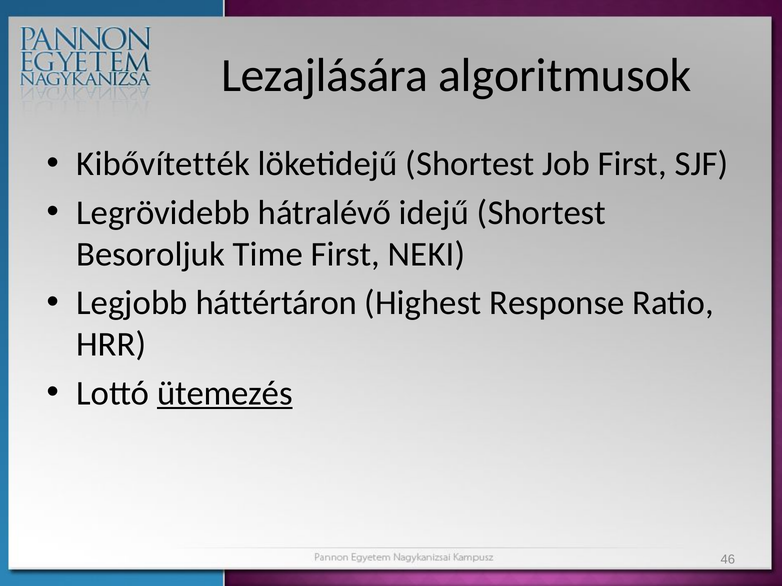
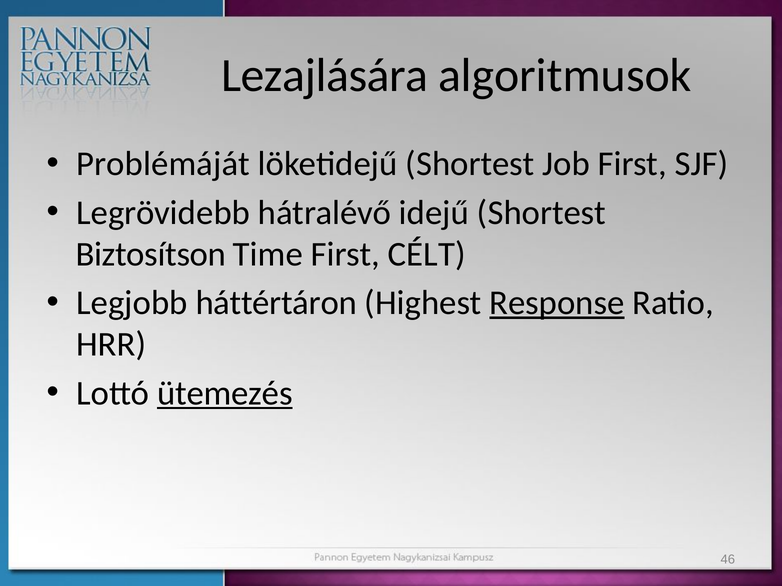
Kibővítették: Kibővítették -> Problémáját
Besoroljuk: Besoroljuk -> Biztosítson
NEKI: NEKI -> CÉLT
Response underline: none -> present
